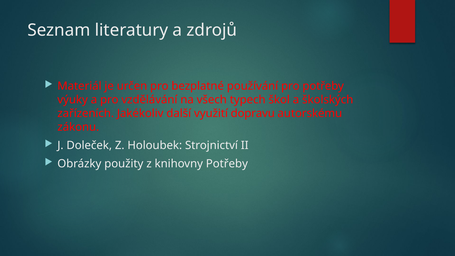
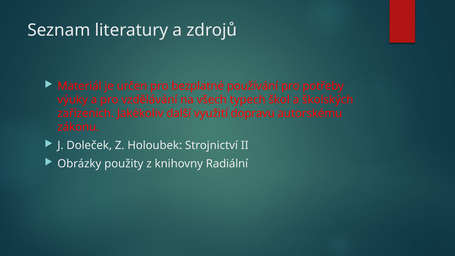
knihovny Potřeby: Potřeby -> Radiální
